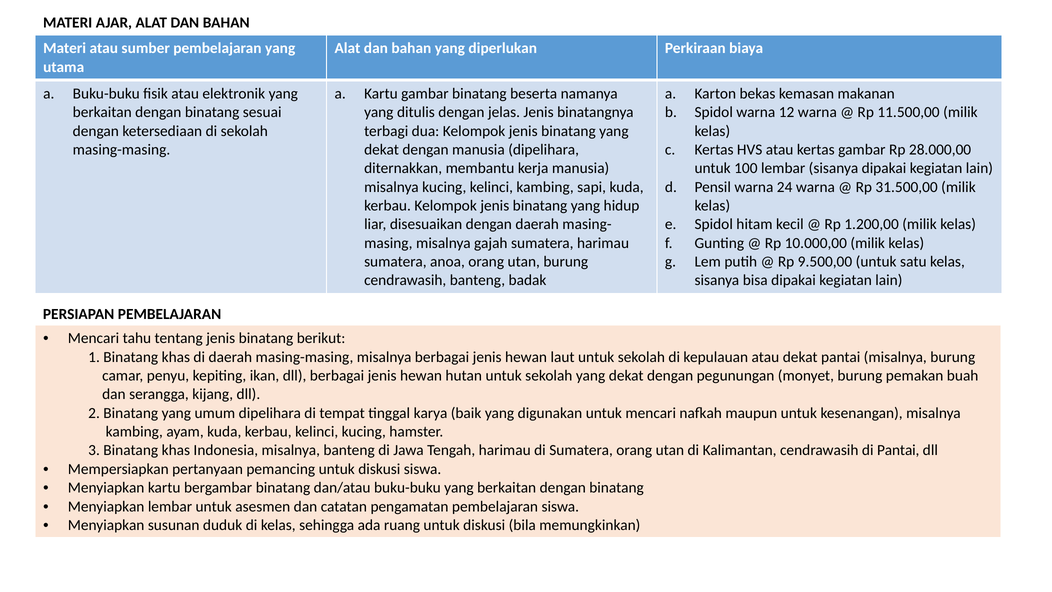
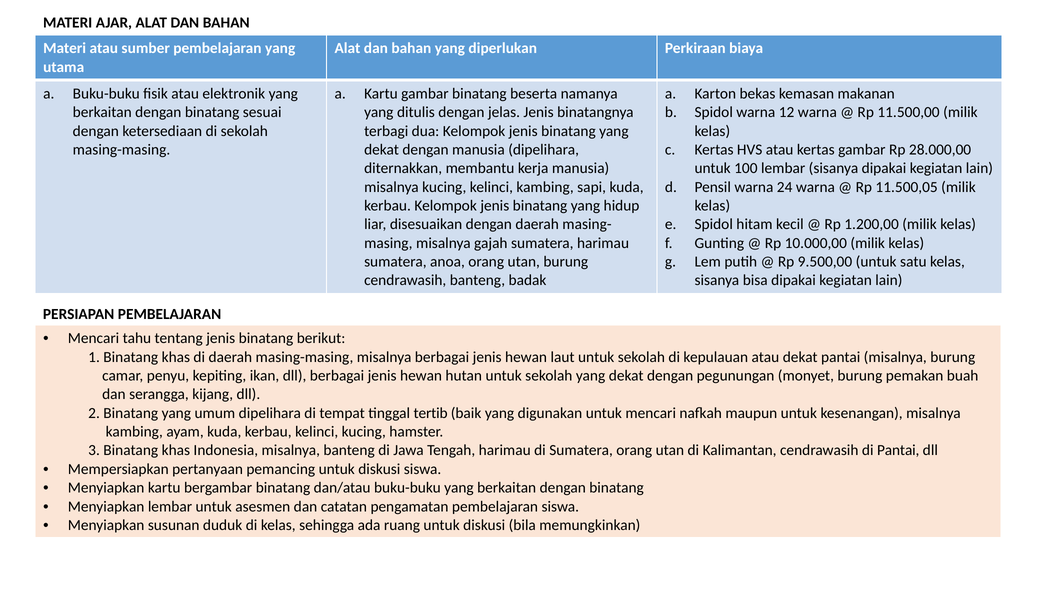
31.500,00: 31.500,00 -> 11.500,05
karya: karya -> tertib
